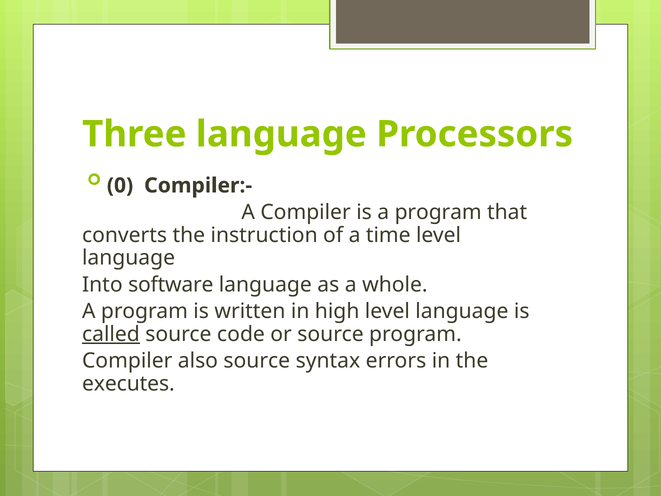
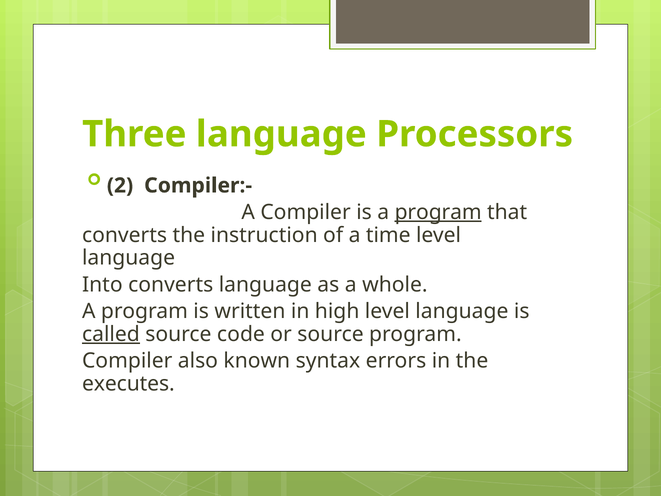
0: 0 -> 2
program at (438, 212) underline: none -> present
Into software: software -> converts
also source: source -> known
